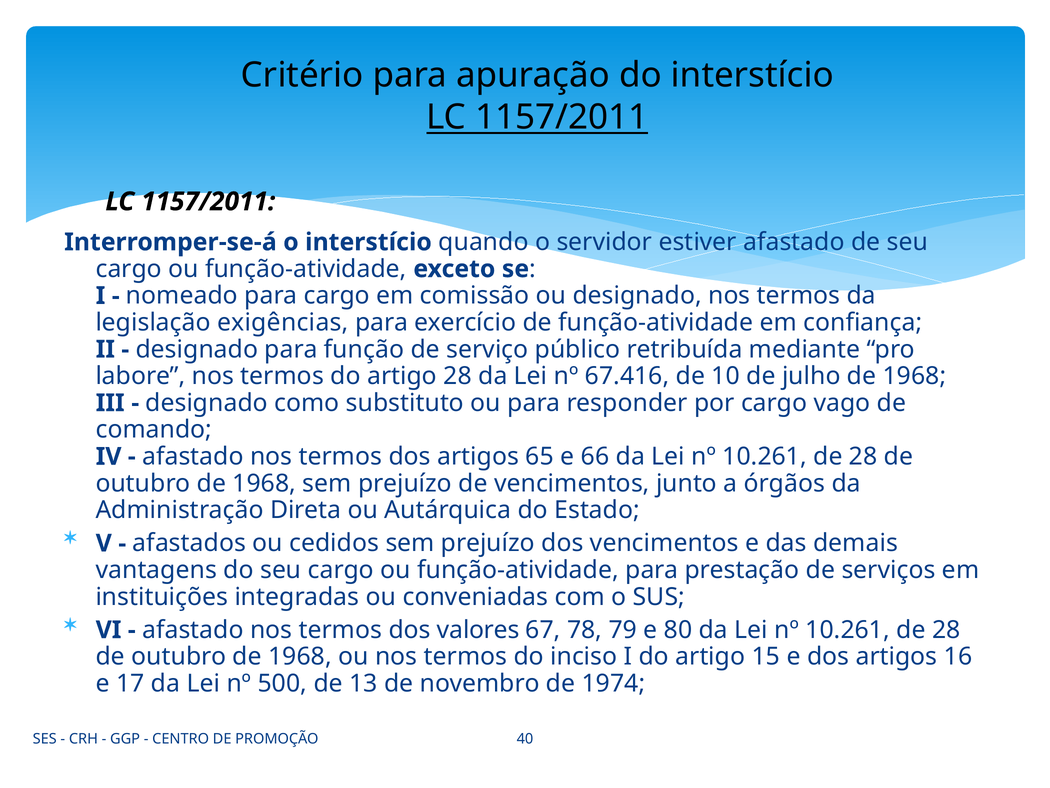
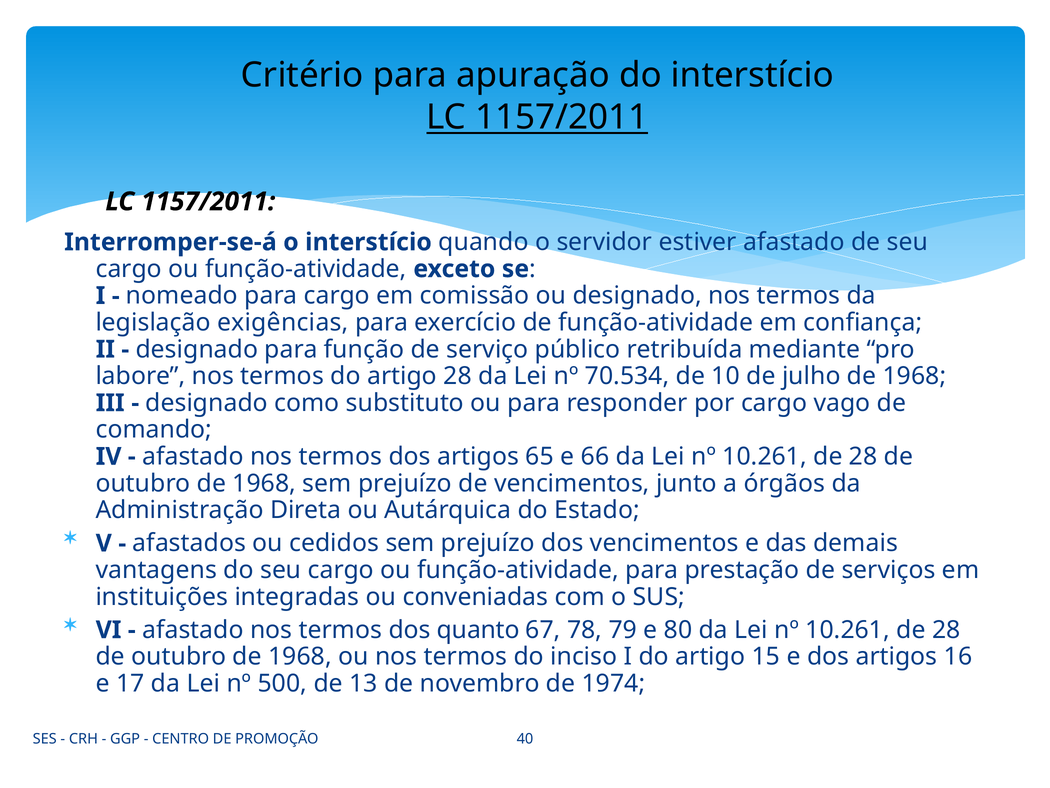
67.416: 67.416 -> 70.534
valores: valores -> quanto
